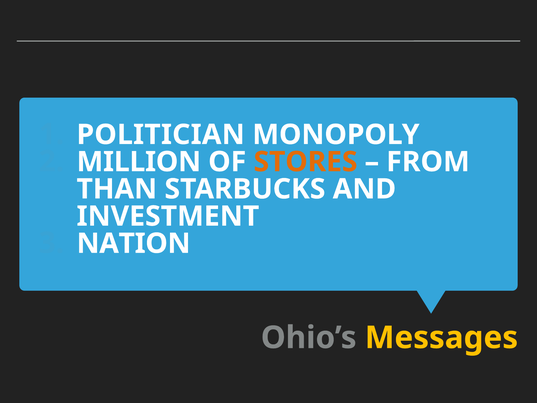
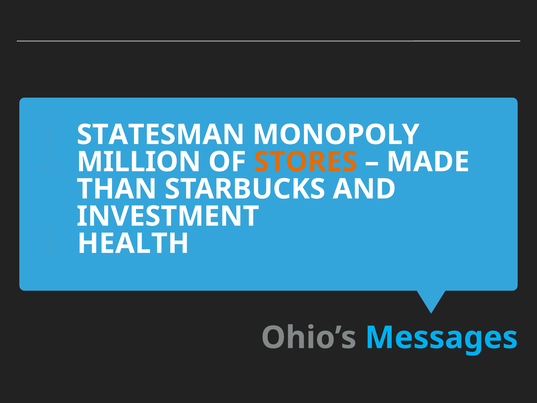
POLITICIAN: POLITICIAN -> STATESMAN
FROM: FROM -> MADE
NATION: NATION -> HEALTH
Messages colour: yellow -> light blue
